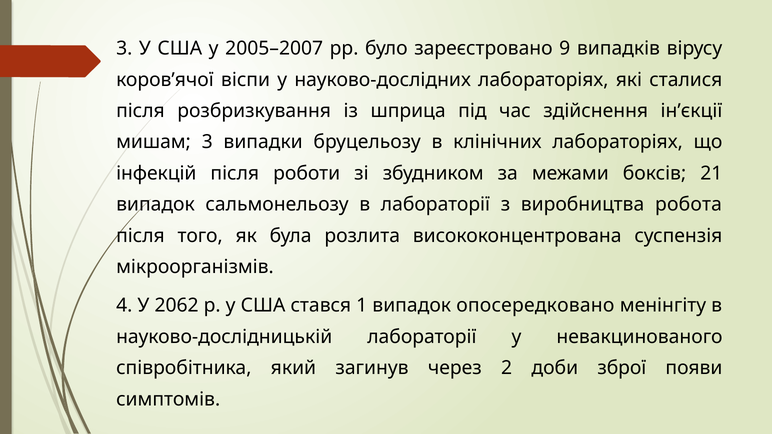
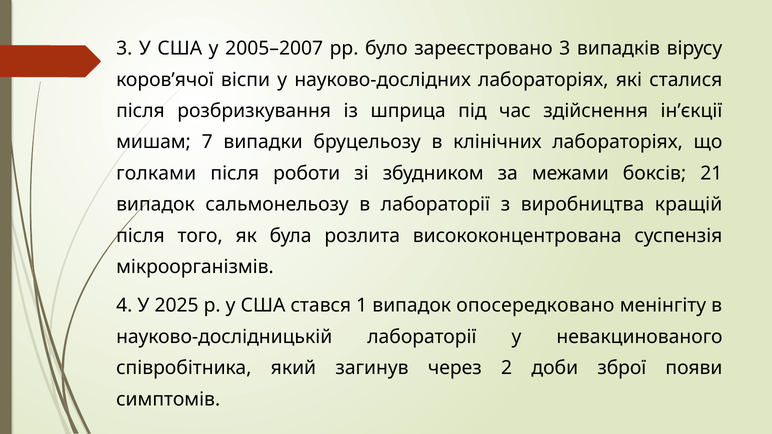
зареєстровано 9: 9 -> 3
мишам 3: 3 -> 7
інфекцій: інфекцій -> голками
робота: робота -> кращій
2062: 2062 -> 2025
